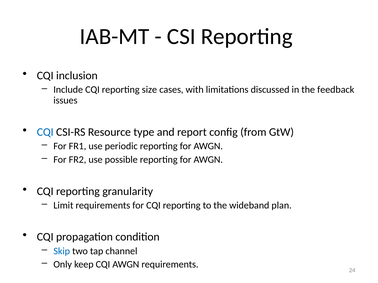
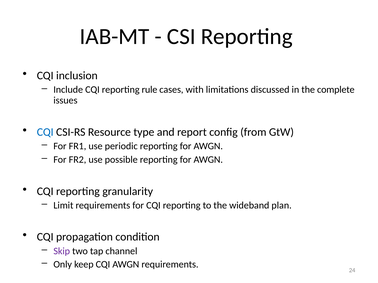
size: size -> rule
feedback: feedback -> complete
Skip colour: blue -> purple
